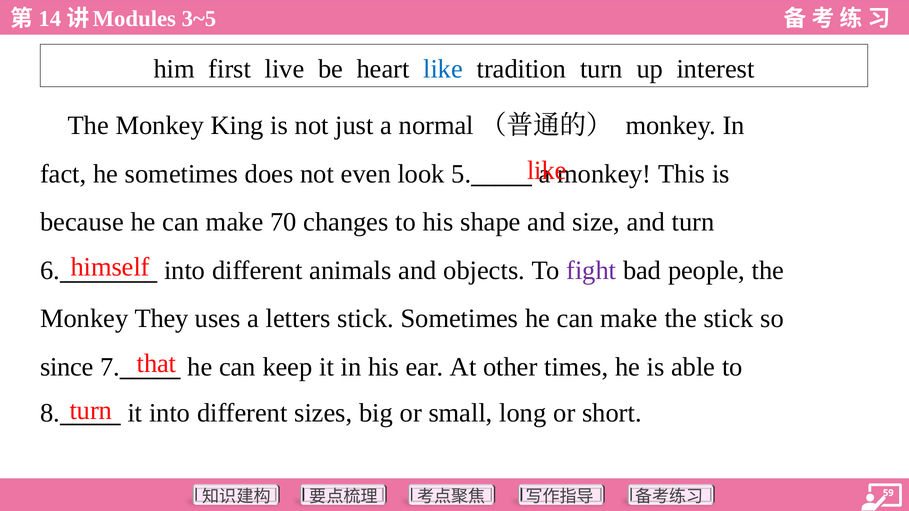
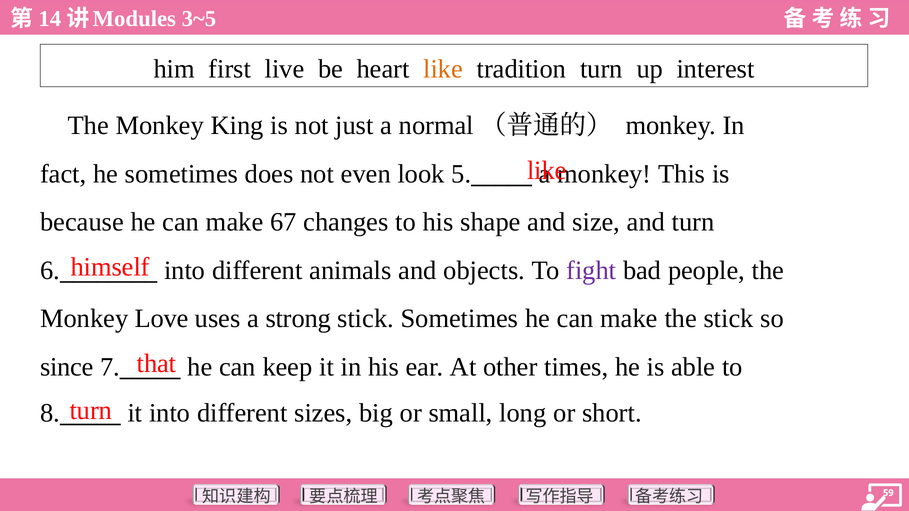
like at (443, 69) colour: blue -> orange
70: 70 -> 67
They: They -> Love
letters: letters -> strong
